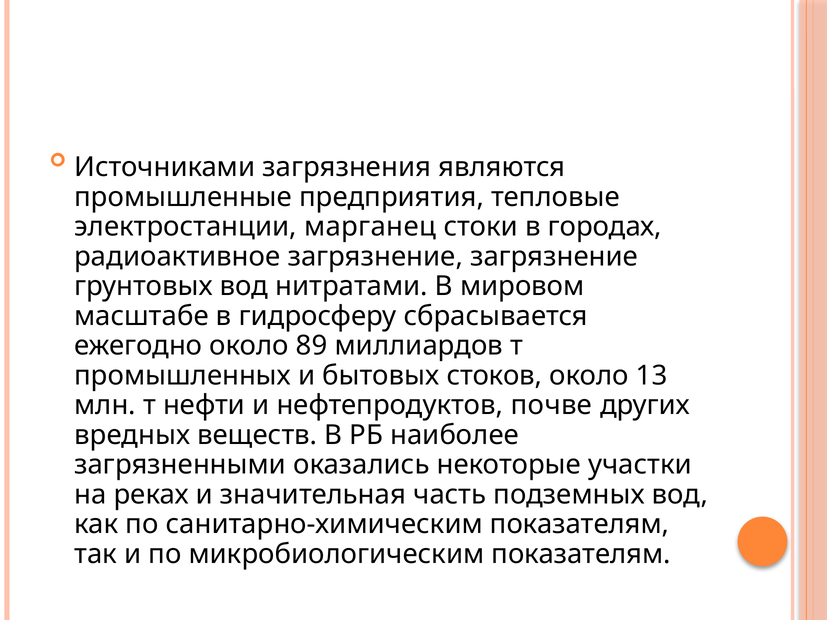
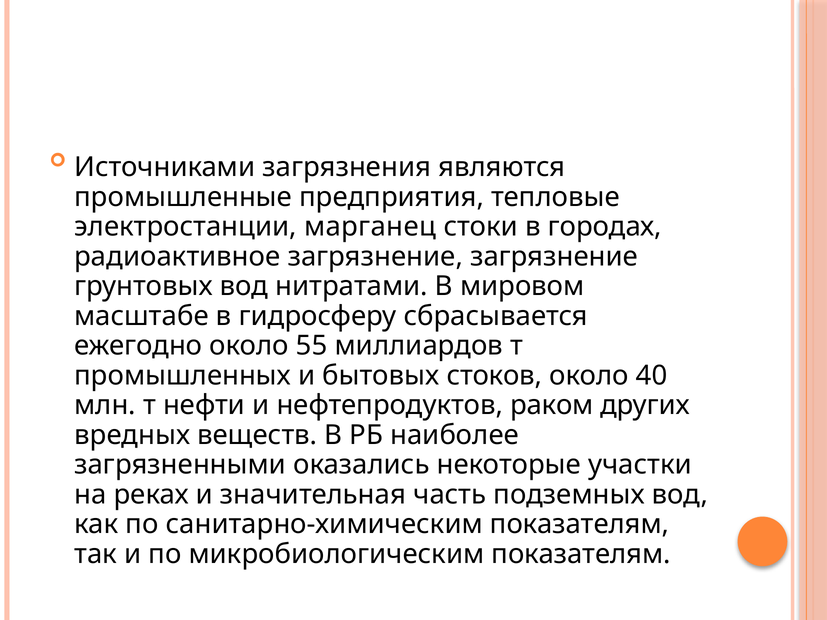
89: 89 -> 55
13: 13 -> 40
почве: почве -> раком
